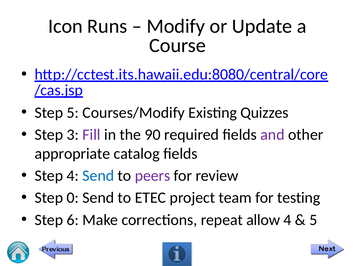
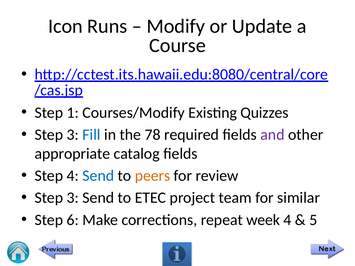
Step 5: 5 -> 1
Fill colour: purple -> blue
90: 90 -> 78
peers colour: purple -> orange
0 at (73, 198): 0 -> 3
testing: testing -> similar
allow: allow -> week
